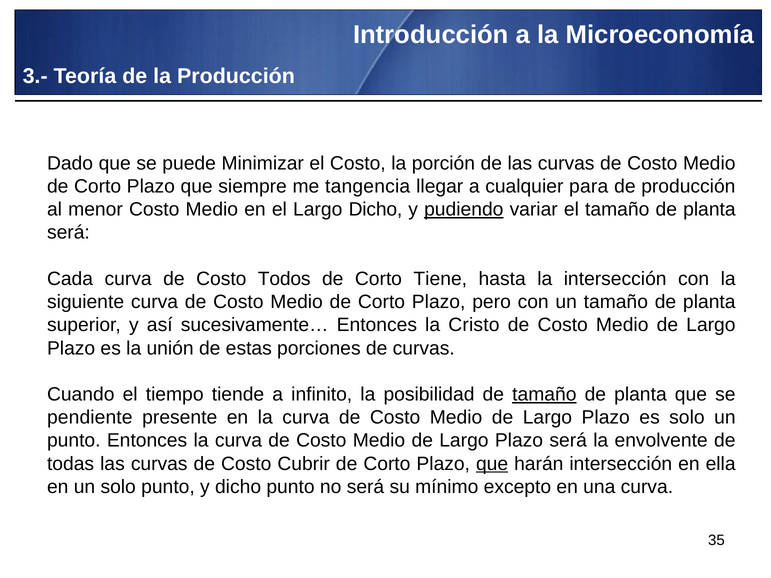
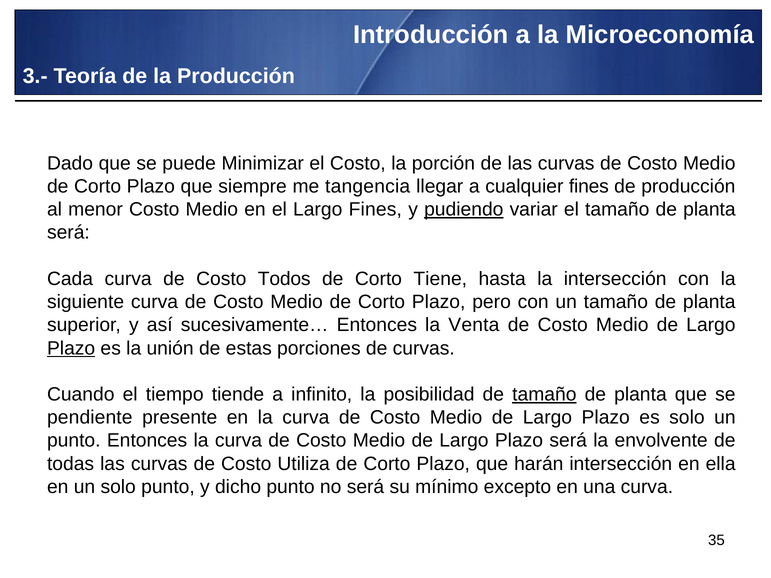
cualquier para: para -> fines
Largo Dicho: Dicho -> Fines
Cristo: Cristo -> Venta
Plazo at (71, 348) underline: none -> present
Cubrir: Cubrir -> Utiliza
que at (492, 464) underline: present -> none
